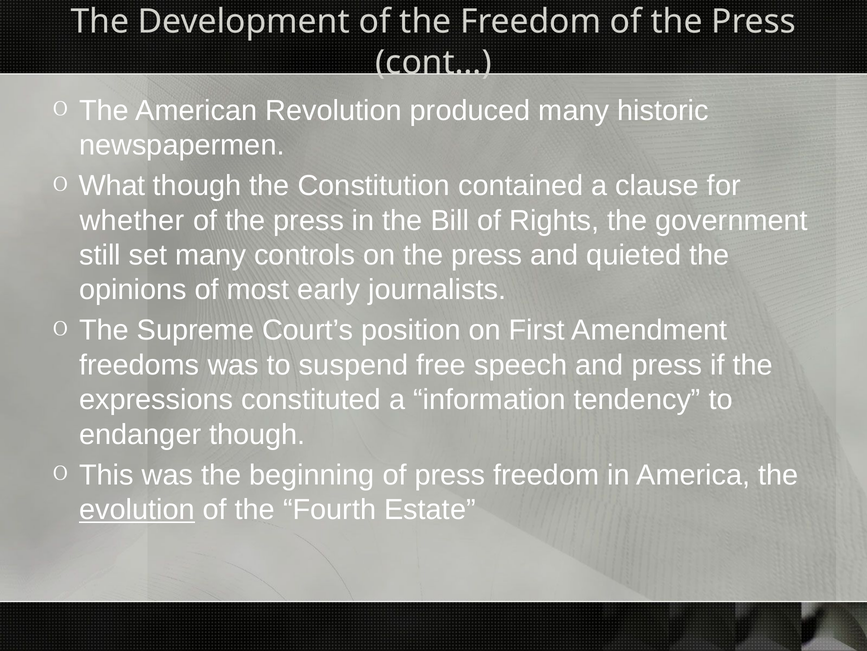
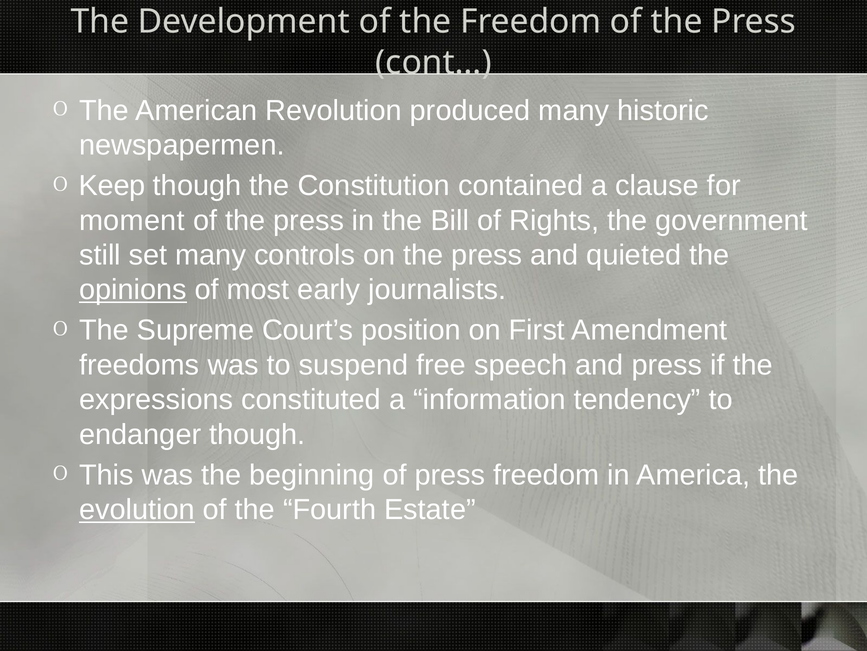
What: What -> Keep
whether: whether -> moment
opinions underline: none -> present
